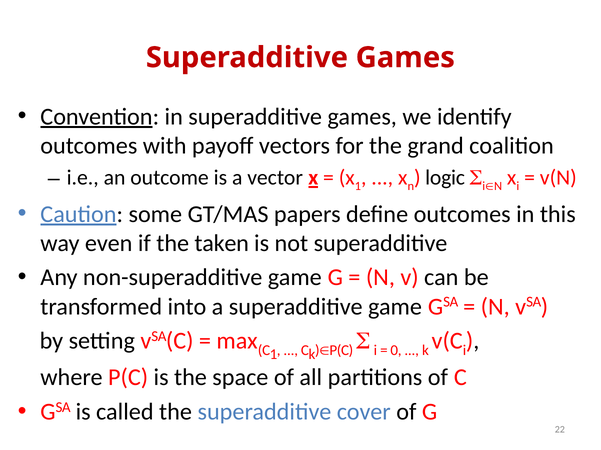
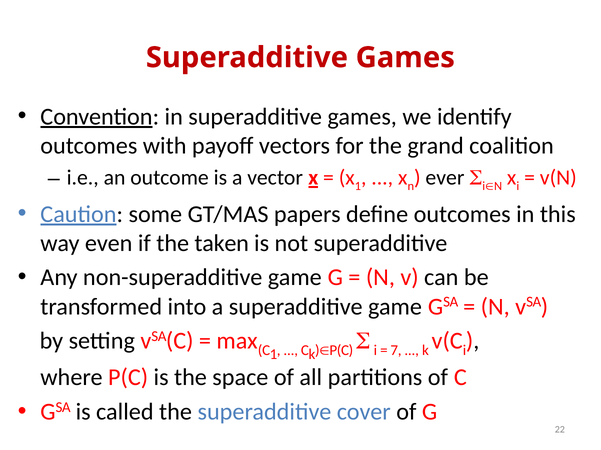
logic: logic -> ever
0: 0 -> 7
